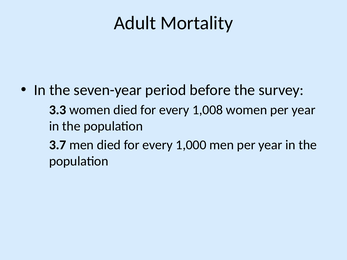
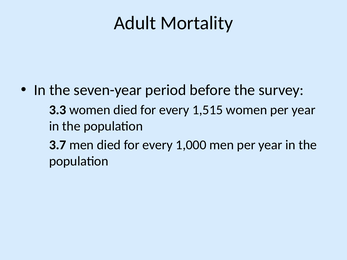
1,008: 1,008 -> 1,515
